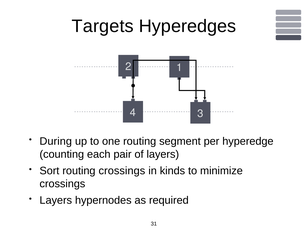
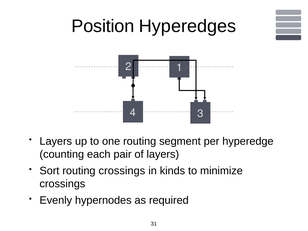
Targets: Targets -> Position
During at (56, 141): During -> Layers
Layers at (56, 200): Layers -> Evenly
